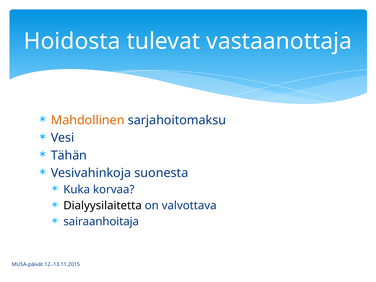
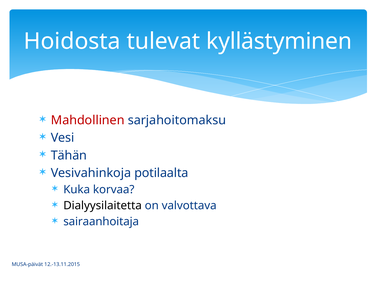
vastaanottaja: vastaanottaja -> kyllästyminen
Mahdollinen colour: orange -> red
suonesta: suonesta -> potilaalta
